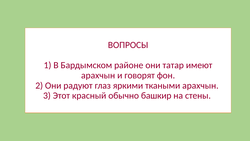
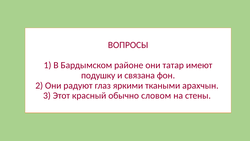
арахчын at (98, 75): арахчын -> подушку
говорят: говорят -> связана
башкир: башкир -> словом
